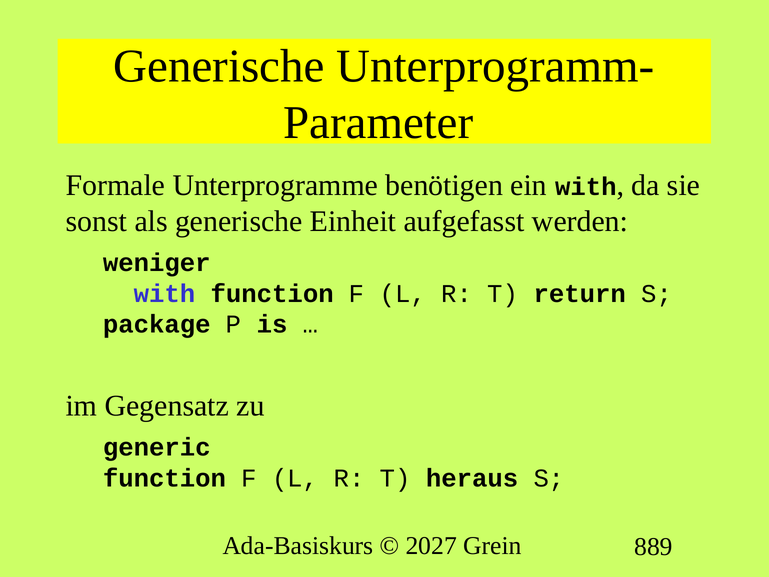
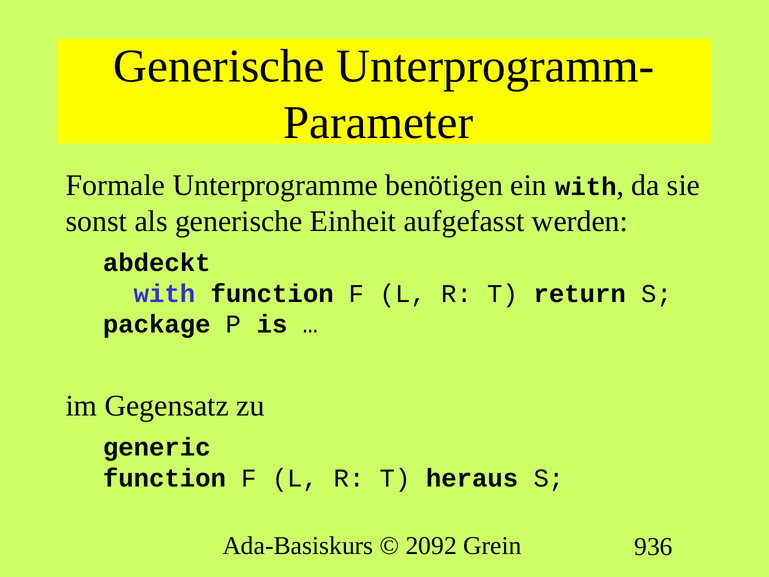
weniger: weniger -> abdeckt
2027: 2027 -> 2092
889: 889 -> 936
